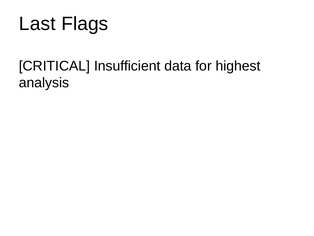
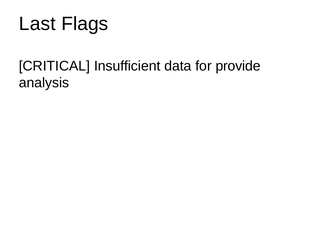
highest: highest -> provide
